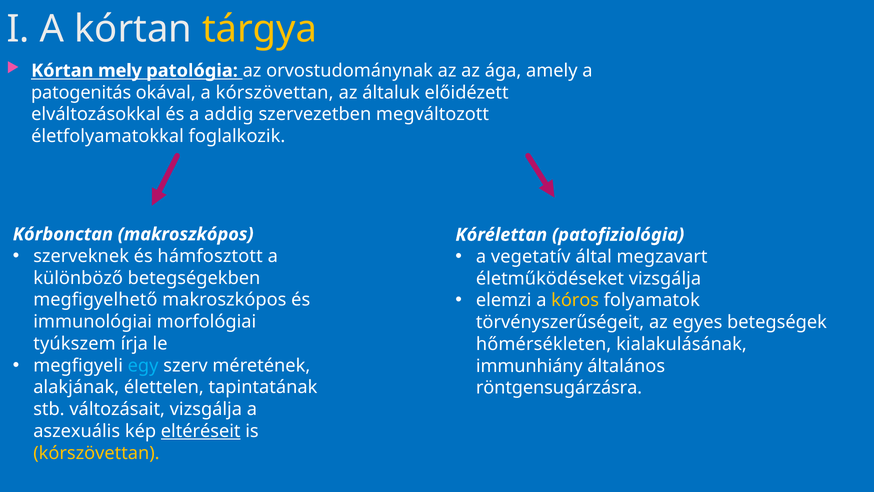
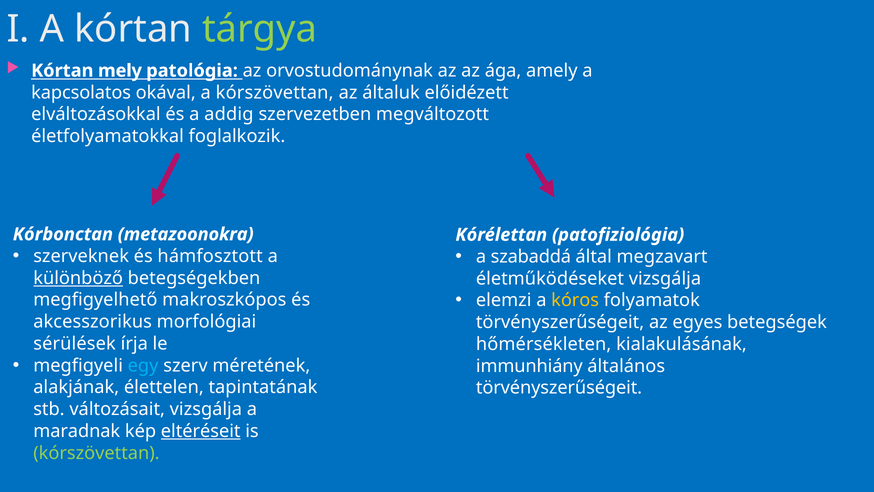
tárgya colour: yellow -> light green
patogenitás: patogenitás -> kapcsolatos
Kórbonctan makroszkópos: makroszkópos -> metazoonokra
vegetatív: vegetatív -> szabaddá
különböző underline: none -> present
immunológiai: immunológiai -> akcesszorikus
tyúkszem: tyúkszem -> sérülések
röntgensugárzásra at (559, 388): röntgensugárzásra -> törvényszerűségeit
aszexuális: aszexuális -> maradnak
kórszövettan at (96, 453) colour: yellow -> light green
